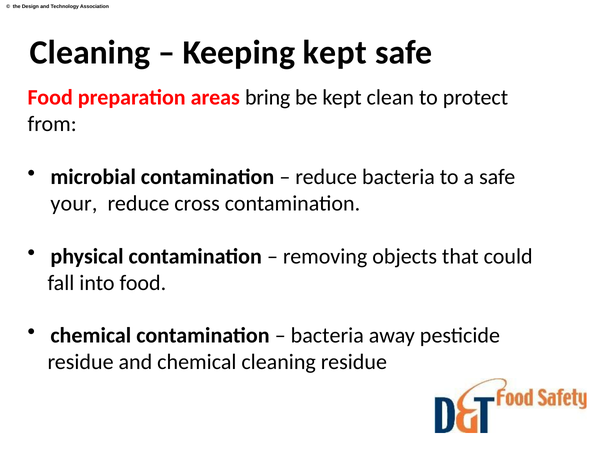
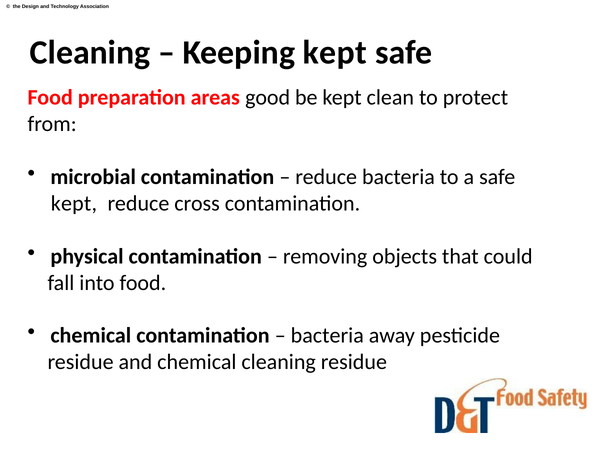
bring: bring -> good
your at (74, 203): your -> kept
